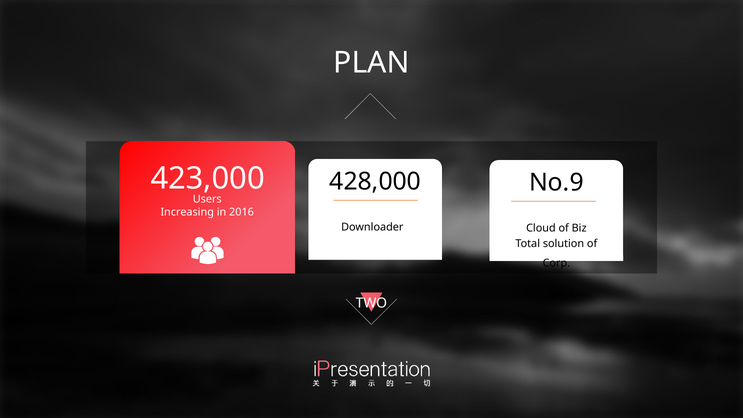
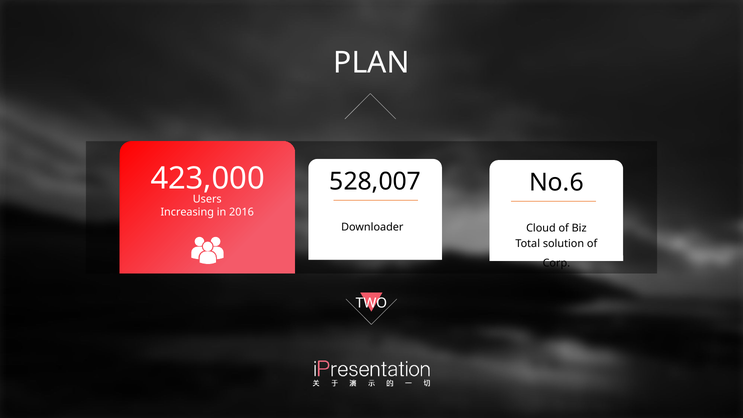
428,000: 428,000 -> 528,007
No.9: No.9 -> No.6
